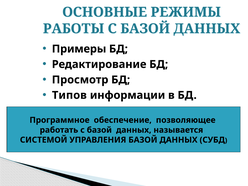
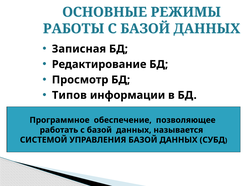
Примеры: Примеры -> Записная
